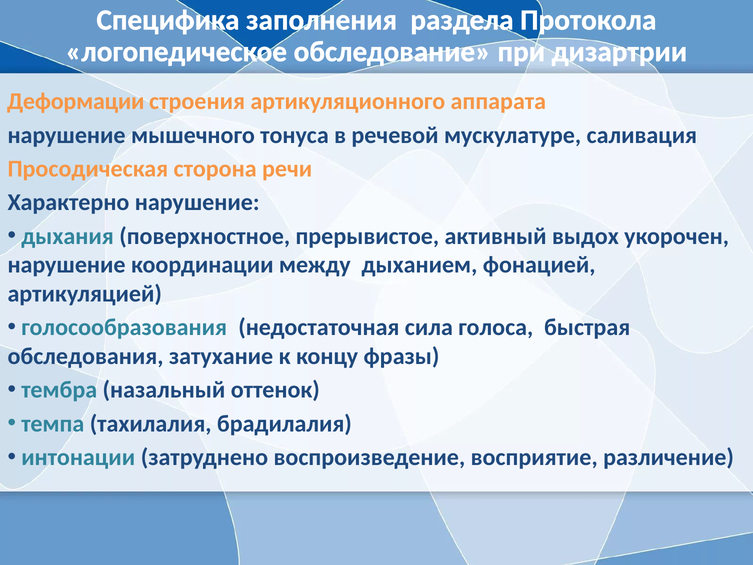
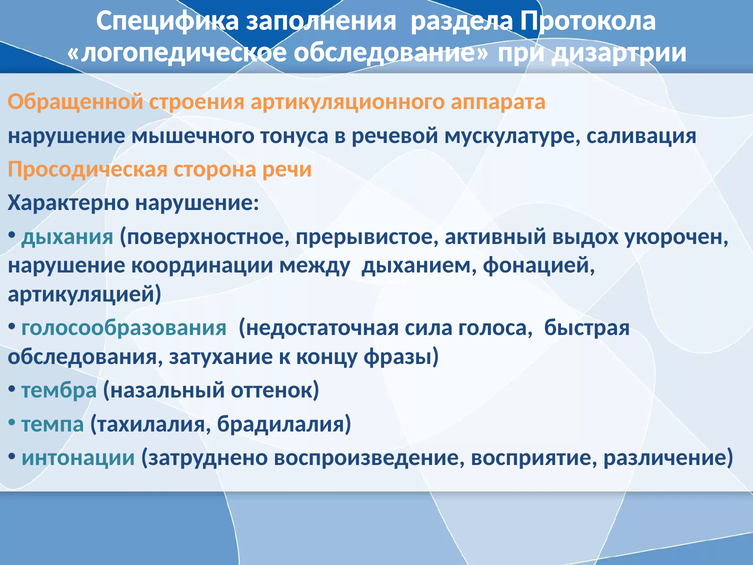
Деформации: Деформации -> Обращенной
